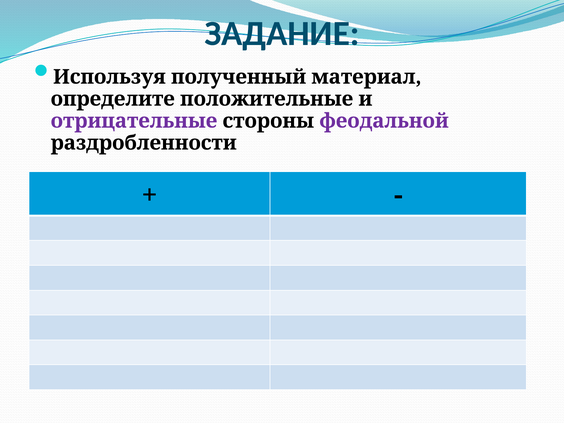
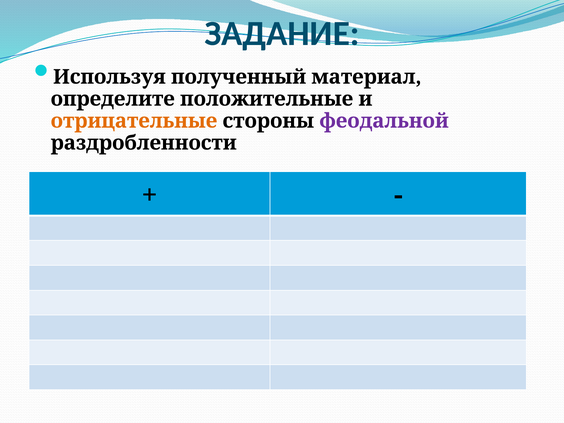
отрицательные colour: purple -> orange
